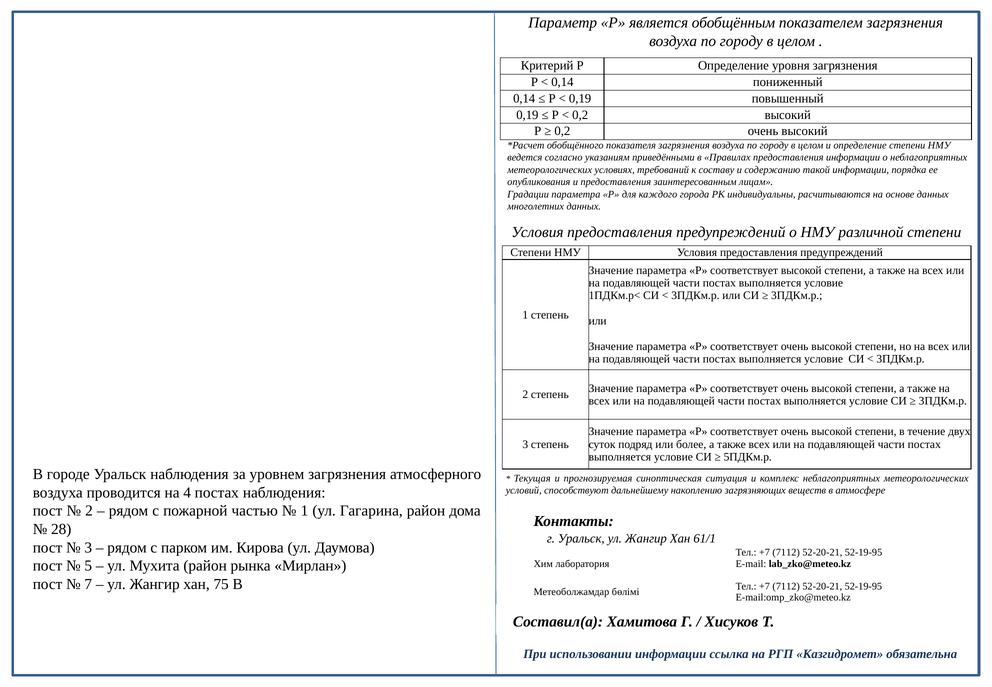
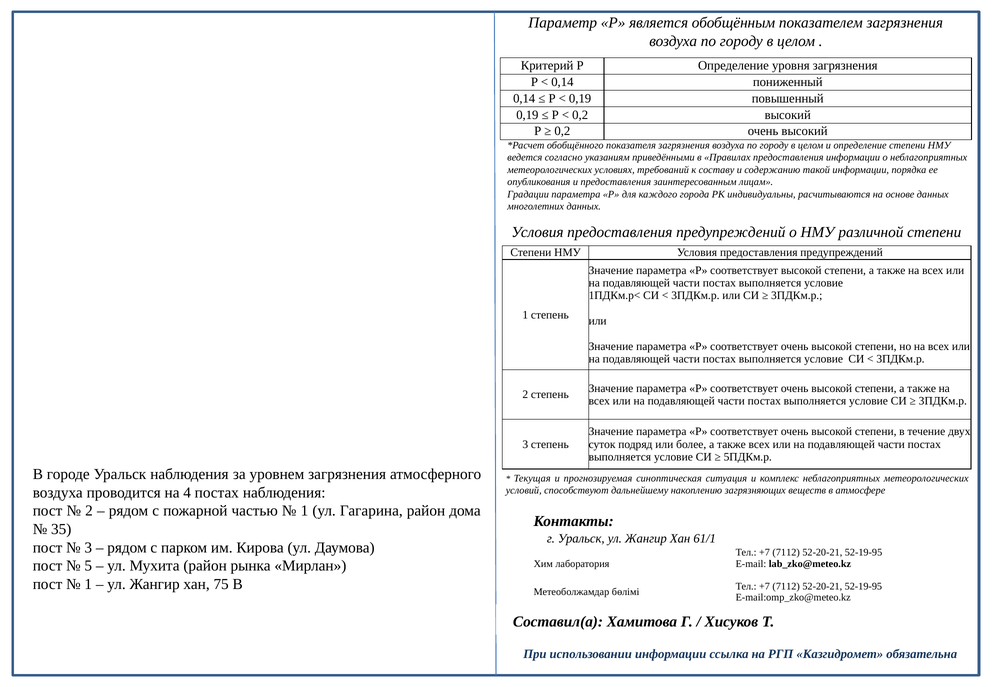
28: 28 -> 35
7 at (88, 584): 7 -> 1
